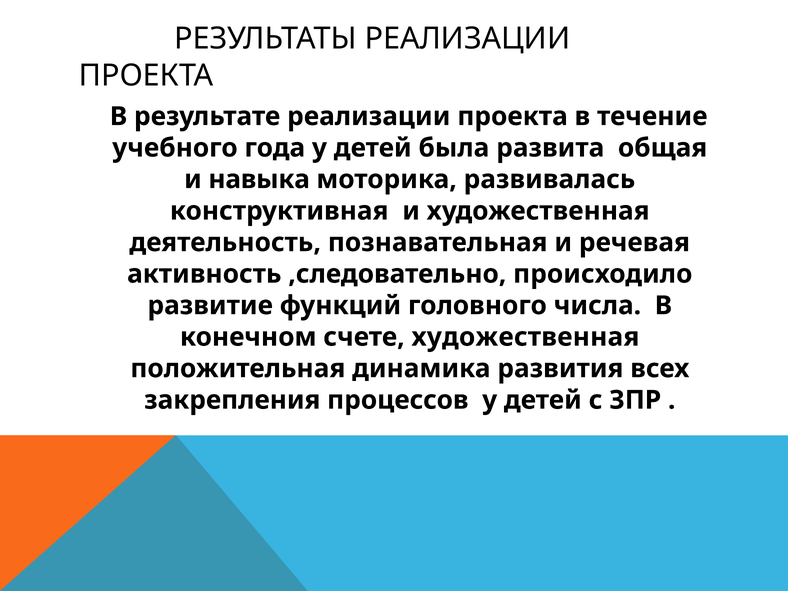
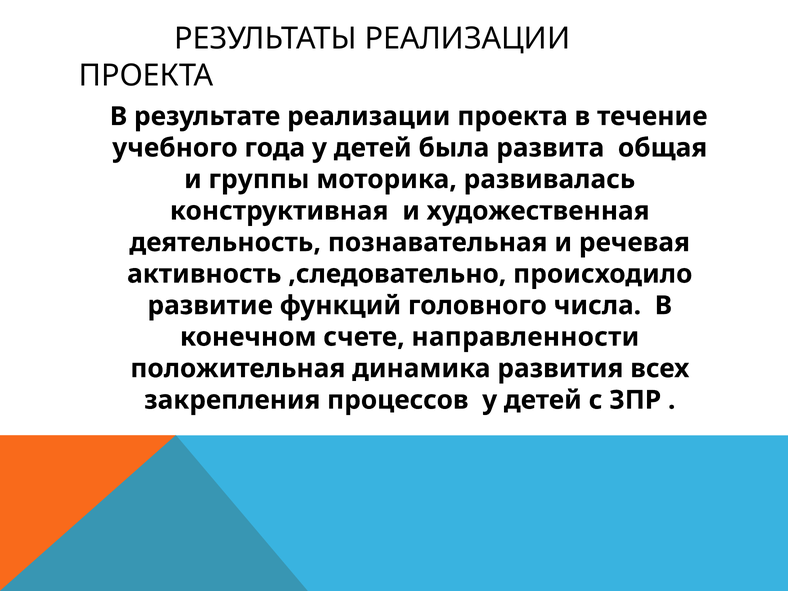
навыка: навыка -> группы
счете художественная: художественная -> направленности
